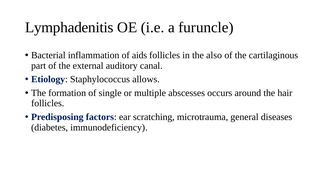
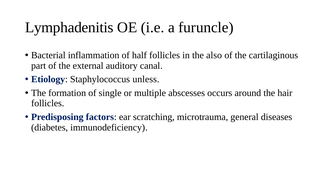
aids: aids -> half
allows: allows -> unless
